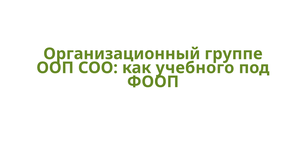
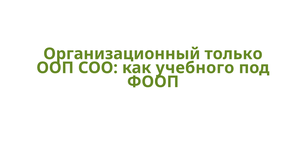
группе: группе -> только
